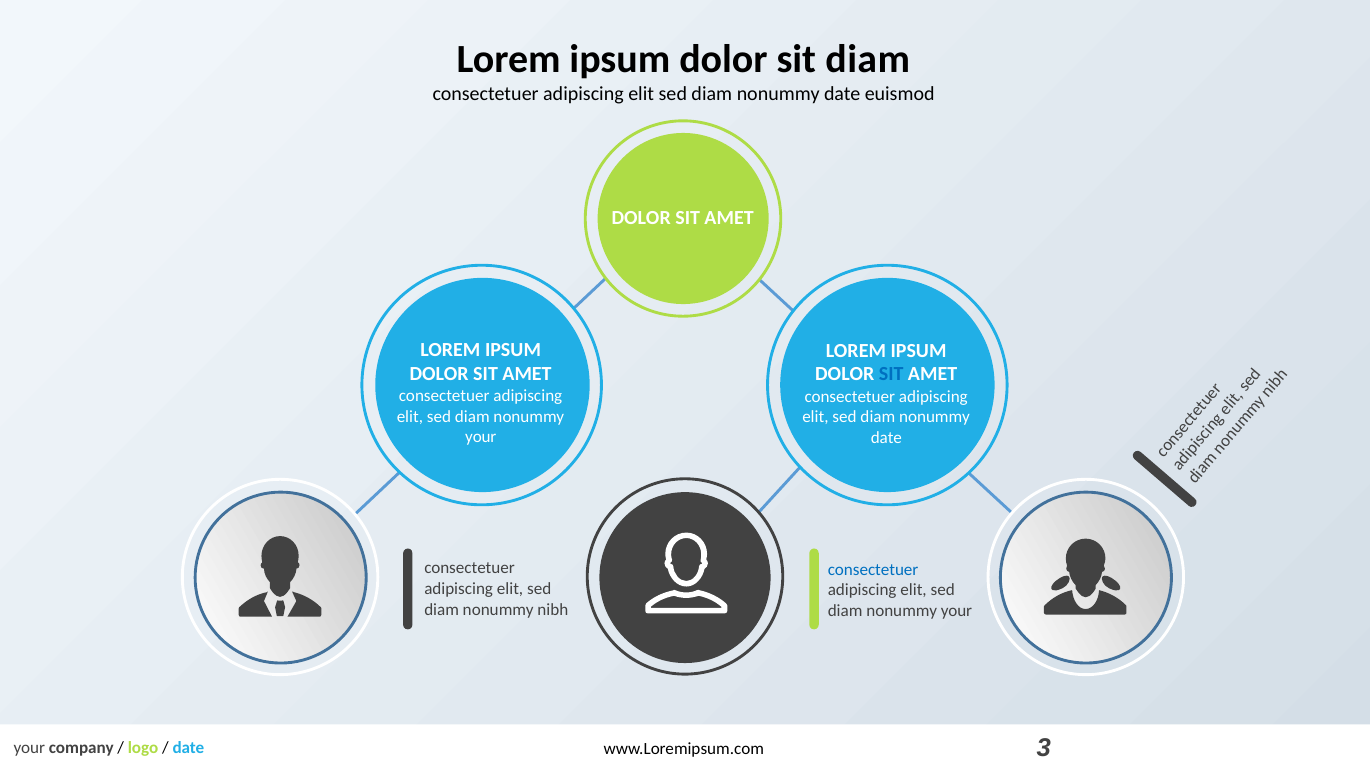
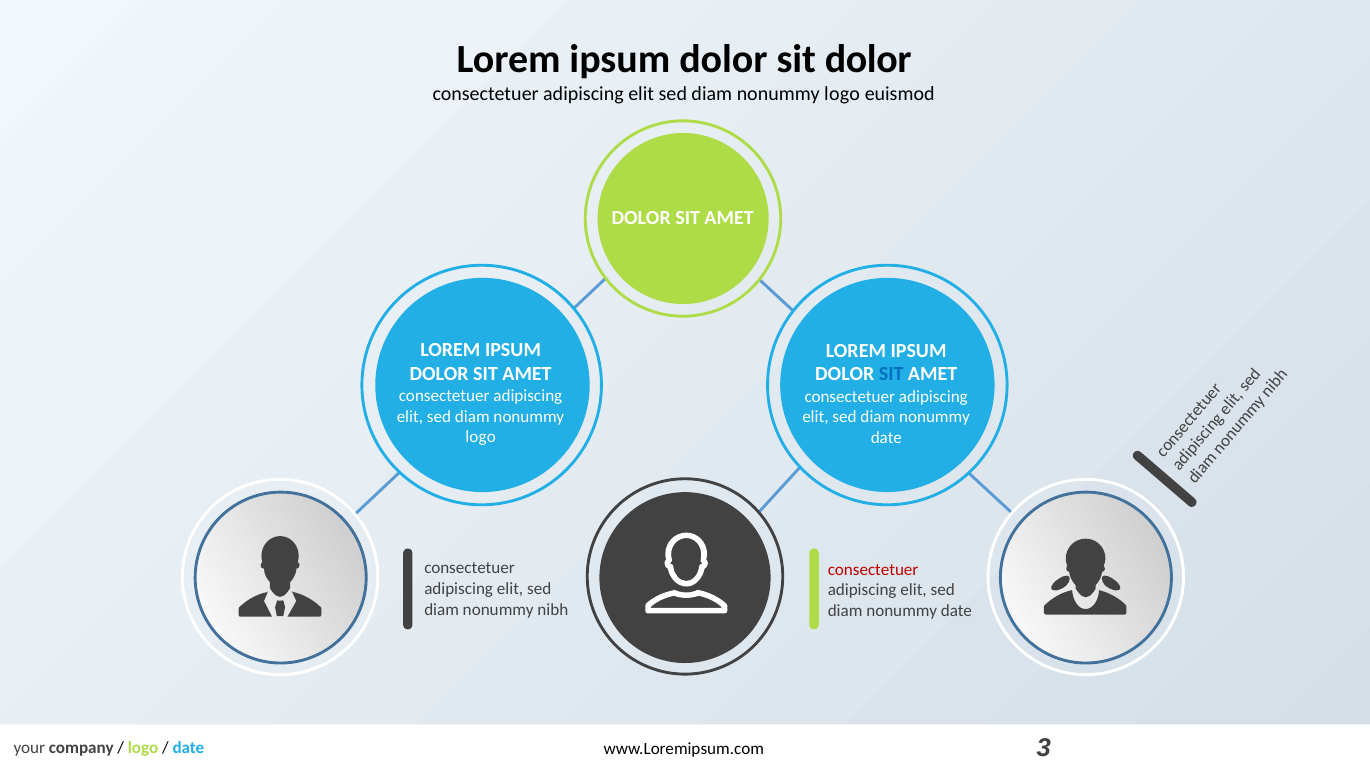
sit diam: diam -> dolor
date at (842, 94): date -> logo
your at (481, 438): your -> logo
consectetuer at (873, 570) colour: blue -> red
your at (956, 611): your -> date
